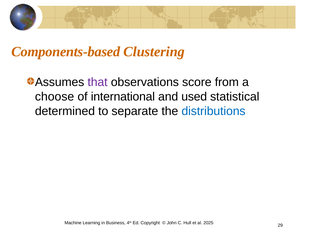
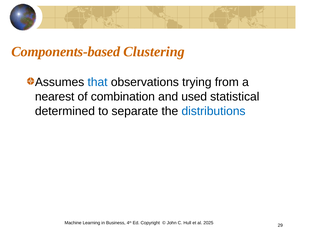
that colour: purple -> blue
score: score -> trying
choose: choose -> nearest
international: international -> combination
